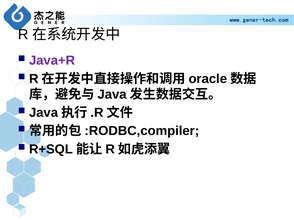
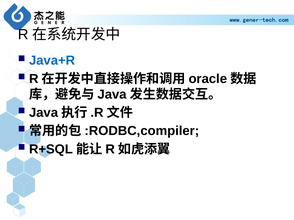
Java+R colour: purple -> blue
